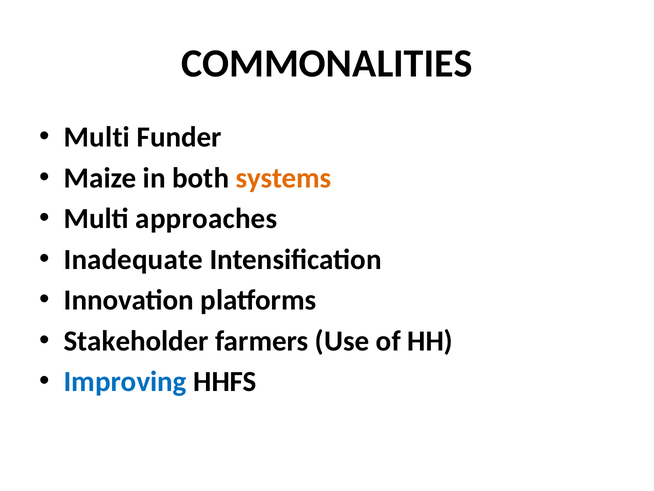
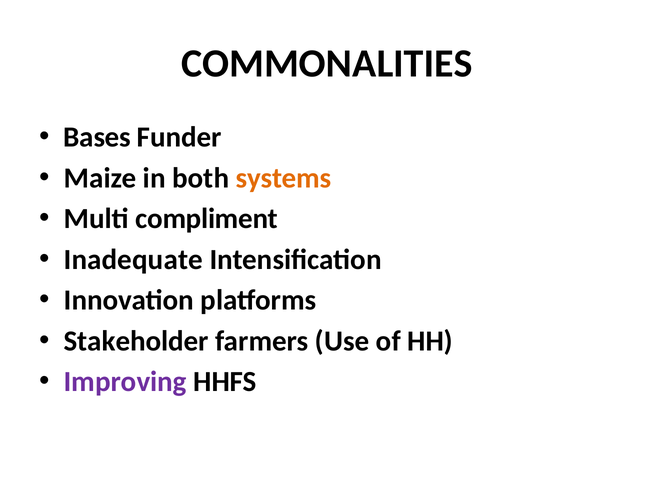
Multi at (97, 137): Multi -> Bases
approaches: approaches -> compliment
Improving colour: blue -> purple
